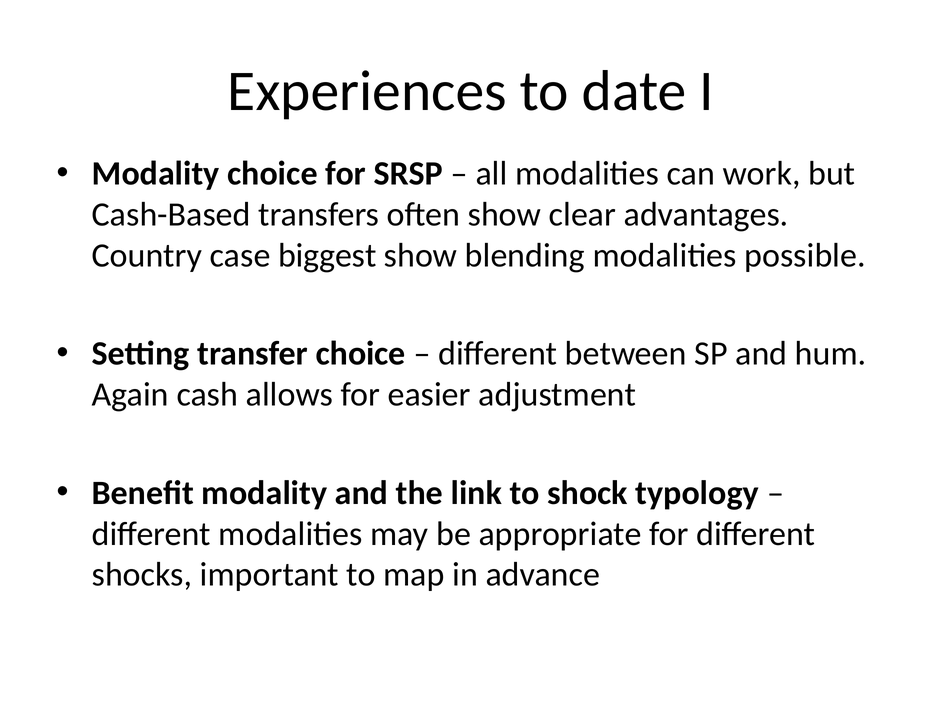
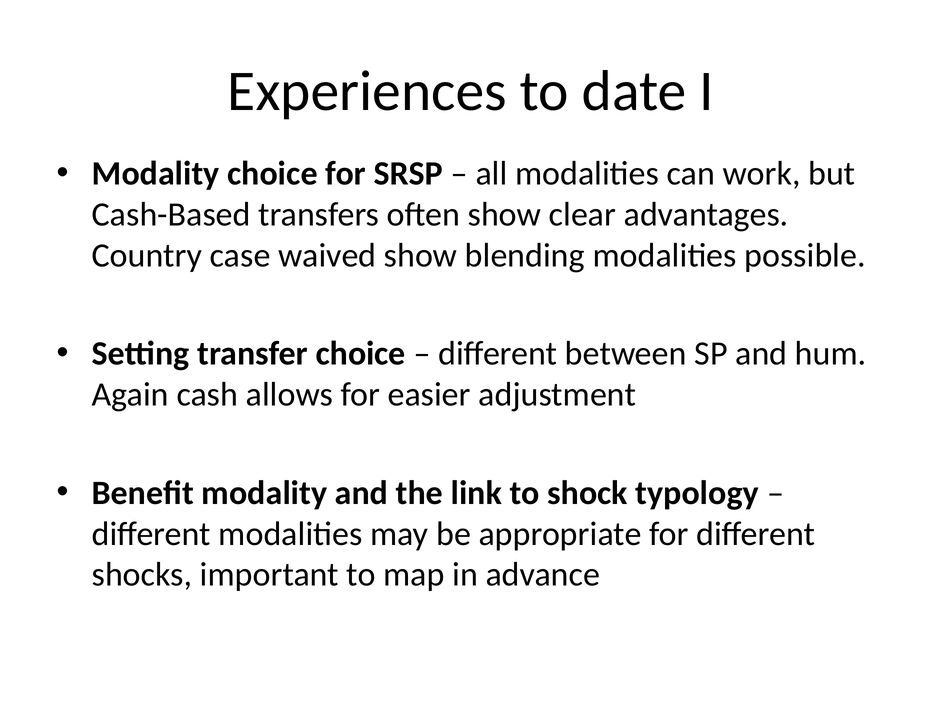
biggest: biggest -> waived
